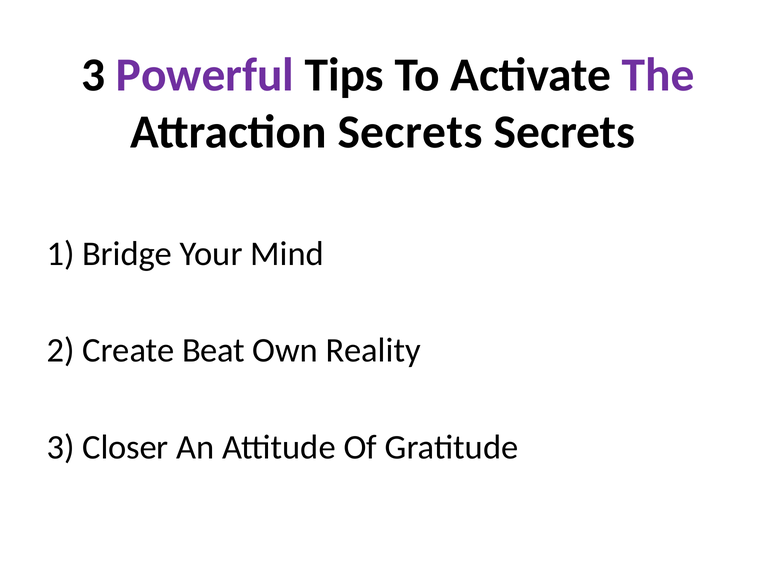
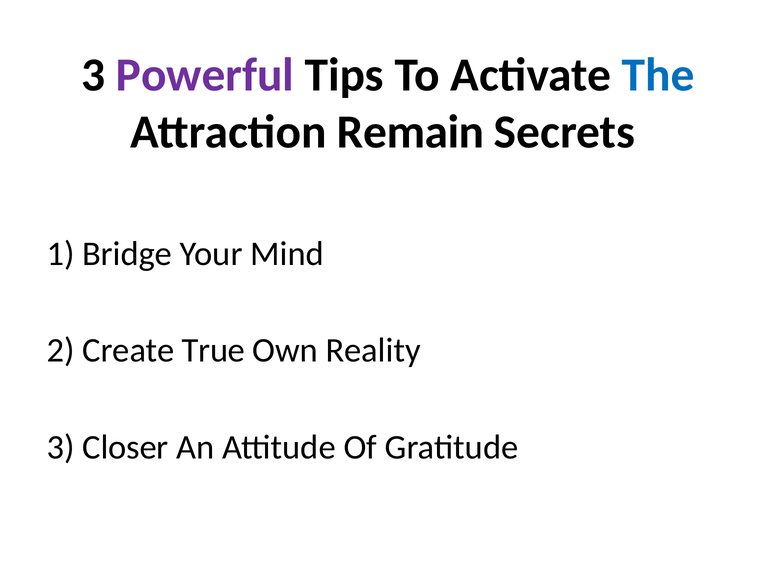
The colour: purple -> blue
Attraction Secrets: Secrets -> Remain
Beat: Beat -> True
